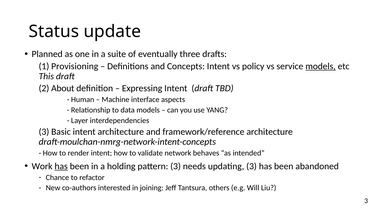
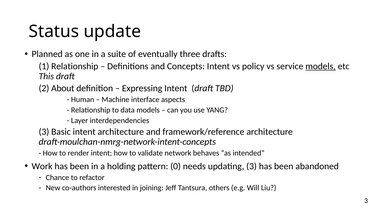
1 Provisioning: Provisioning -> Relationship
has at (61, 167) underline: present -> none
pattern 3: 3 -> 0
